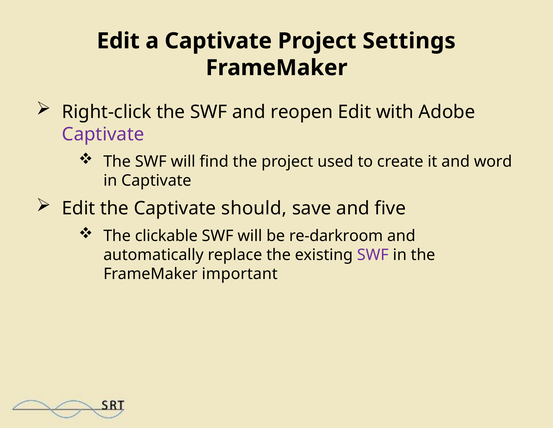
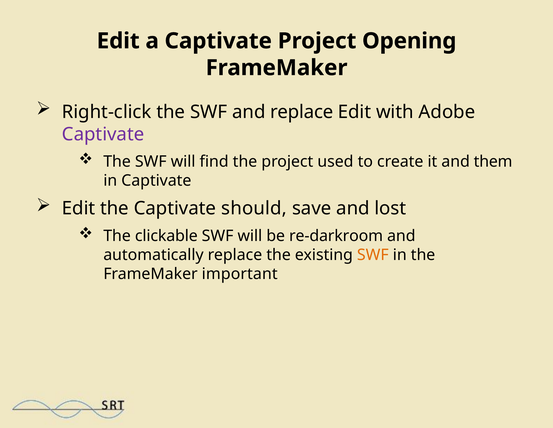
Settings: Settings -> Opening
and reopen: reopen -> replace
word: word -> them
five: five -> lost
SWF at (373, 255) colour: purple -> orange
